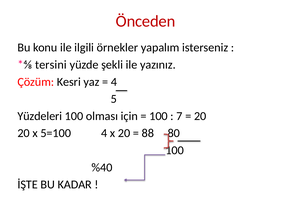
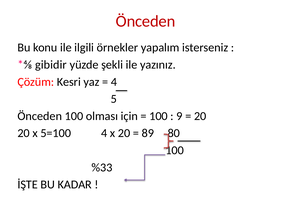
tersini: tersini -> gibidir
Yüzdeleri at (40, 116): Yüzdeleri -> Önceden
7: 7 -> 9
88: 88 -> 89
%40: %40 -> %33
